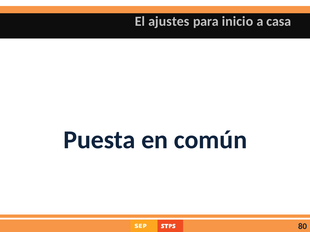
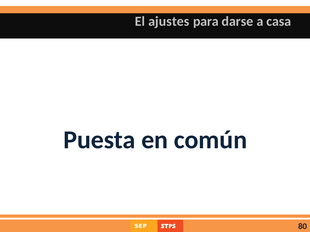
inicio: inicio -> darse
